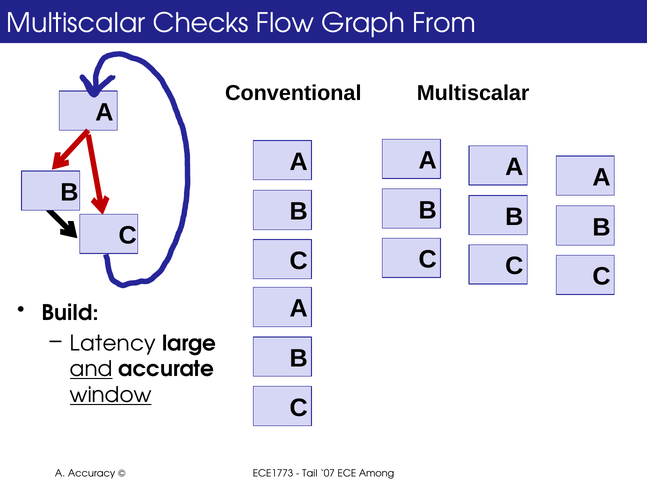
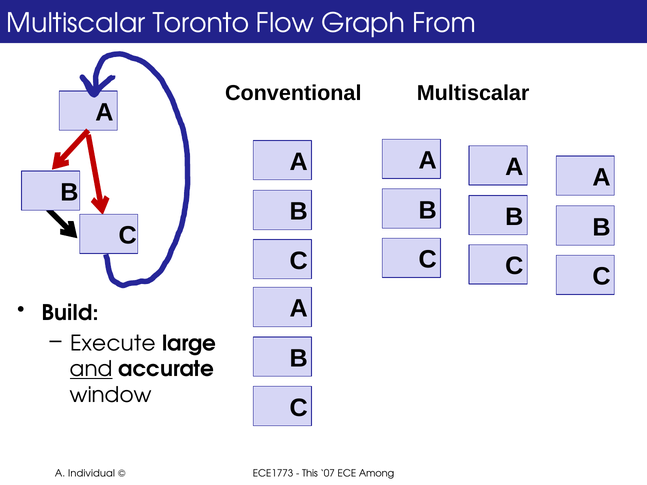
Checks: Checks -> Toronto
Latency: Latency -> Execute
window underline: present -> none
Accuracy: Accuracy -> Individual
Tail: Tail -> This
